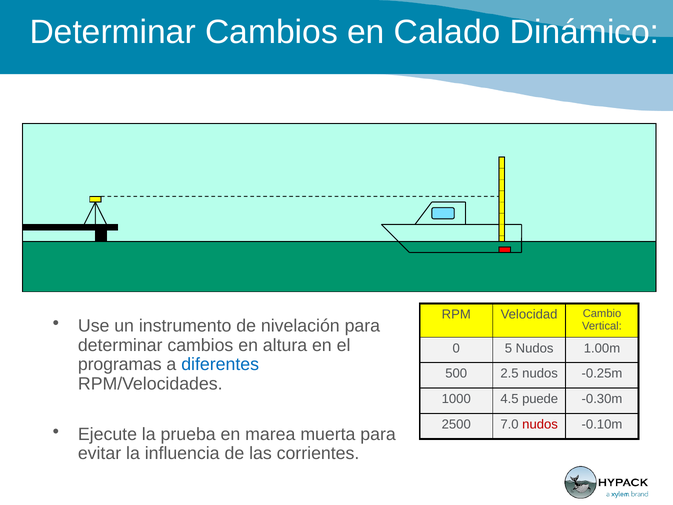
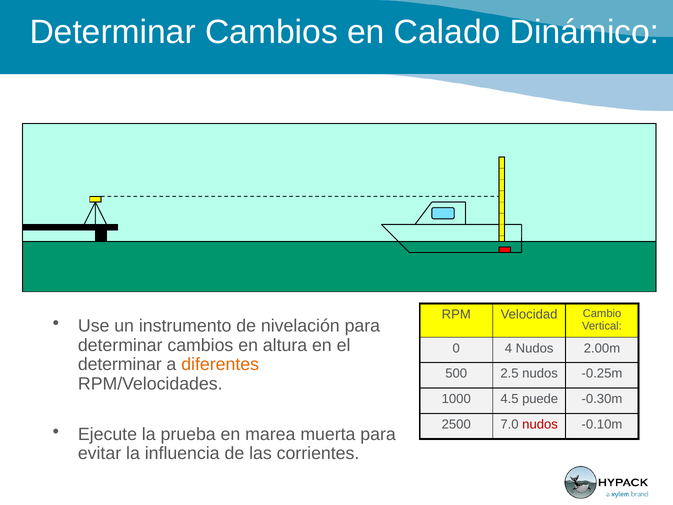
5: 5 -> 4
1.00m: 1.00m -> 2.00m
programas at (120, 364): programas -> determinar
diferentes colour: blue -> orange
